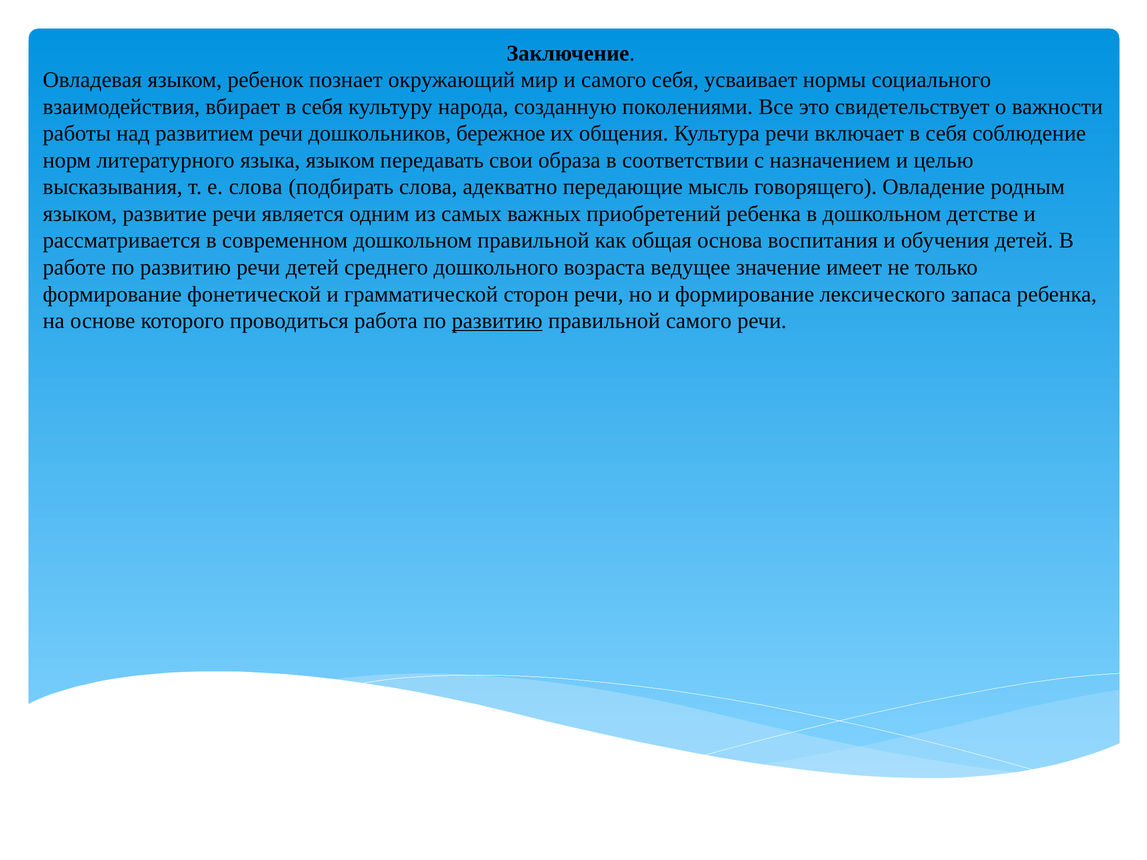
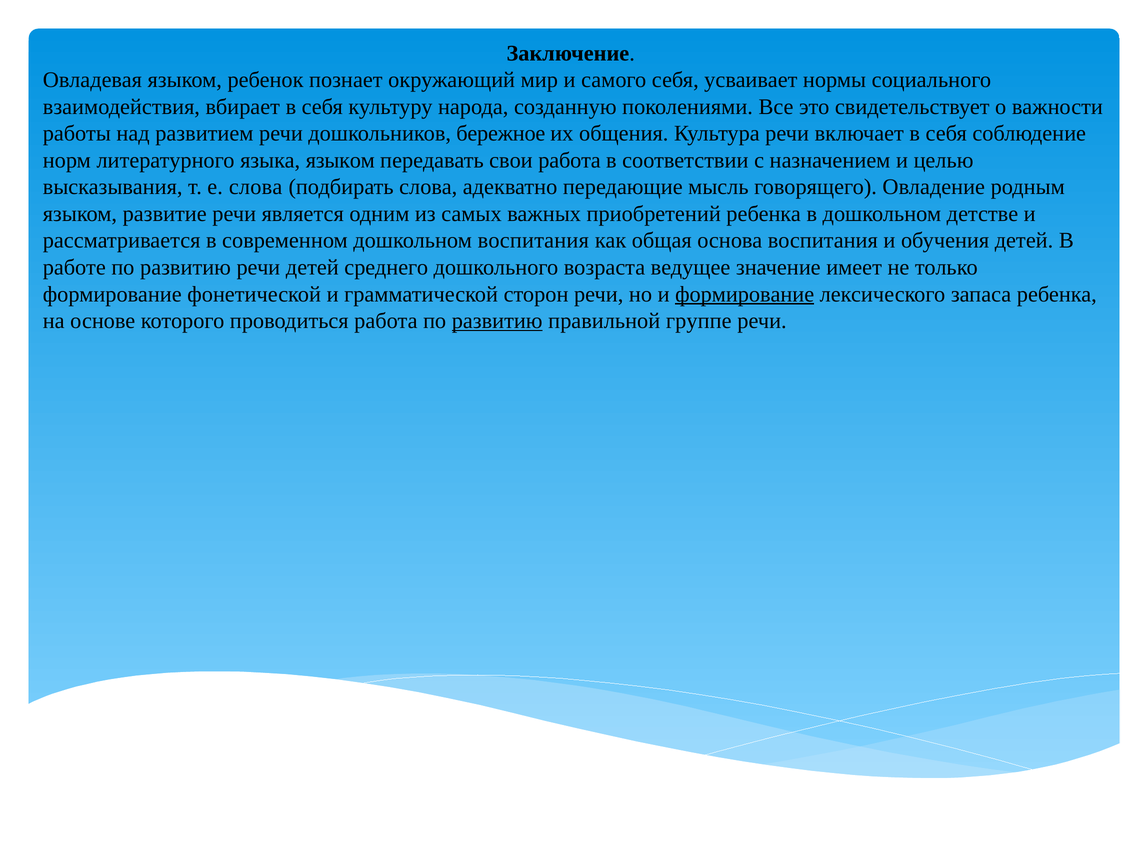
свои образа: образа -> работа
дошкольном правильной: правильной -> воспитания
формирование at (745, 294) underline: none -> present
правильной самого: самого -> группе
